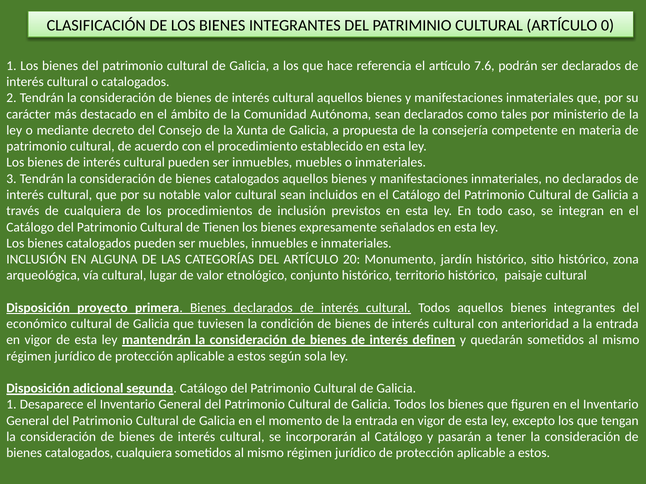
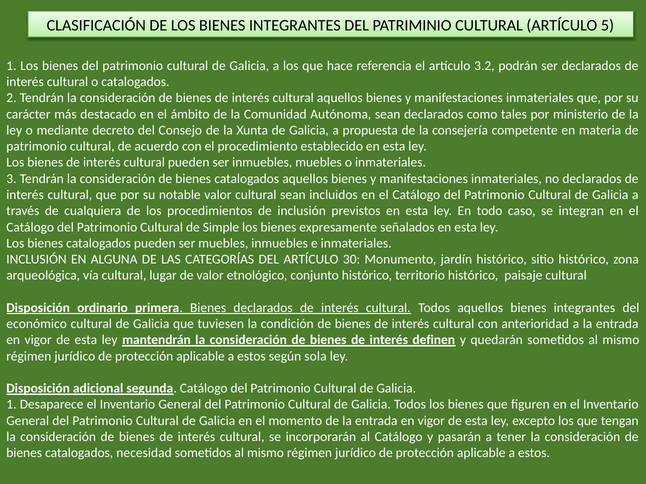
0: 0 -> 5
7.6: 7.6 -> 3.2
Tienen: Tienen -> Simple
20: 20 -> 30
proyecto: proyecto -> ordinario
catalogados cualquiera: cualquiera -> necesidad
